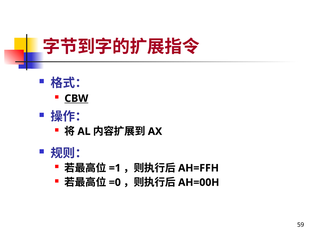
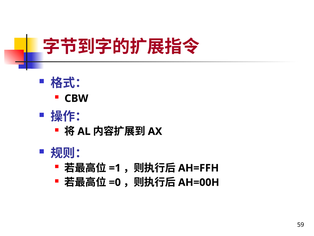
CBW underline: present -> none
